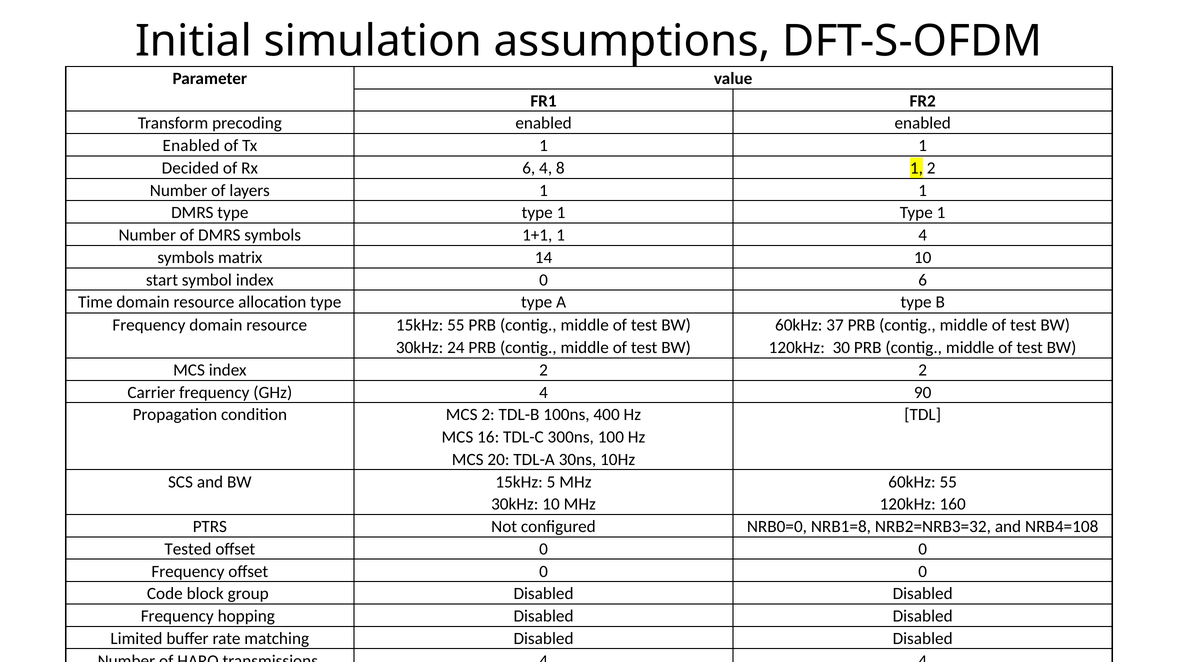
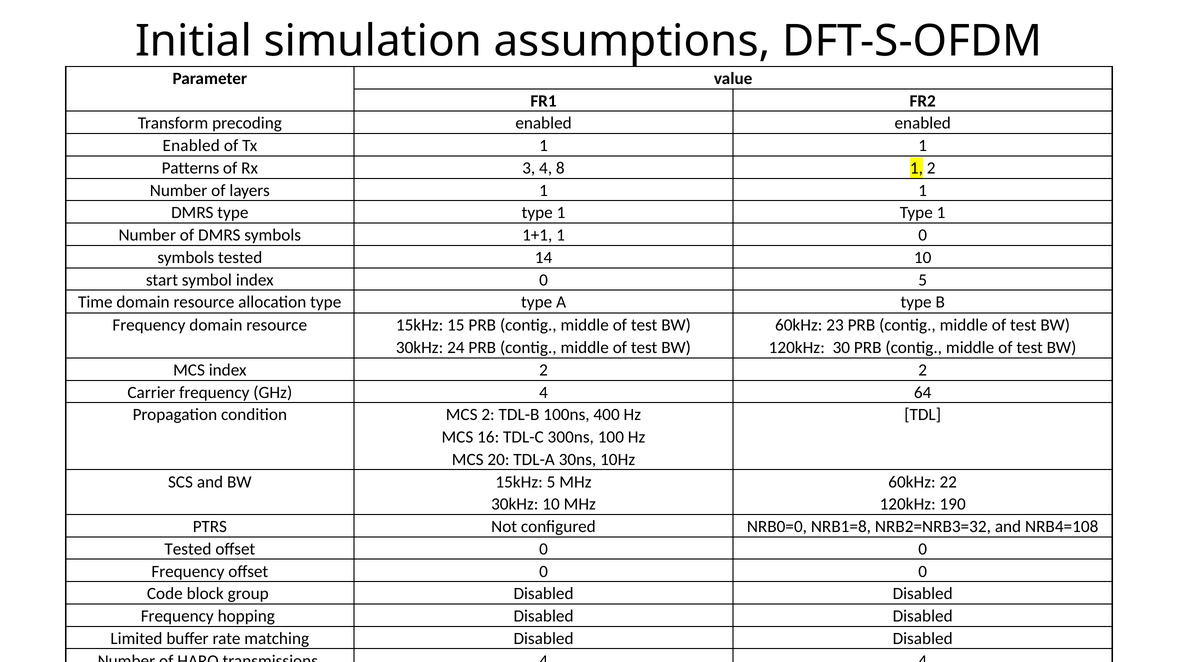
Decided: Decided -> Patterns
Rx 6: 6 -> 3
1 4: 4 -> 0
symbols matrix: matrix -> tested
0 6: 6 -> 5
15kHz 55: 55 -> 15
37: 37 -> 23
90: 90 -> 64
60kHz 55: 55 -> 22
160: 160 -> 190
